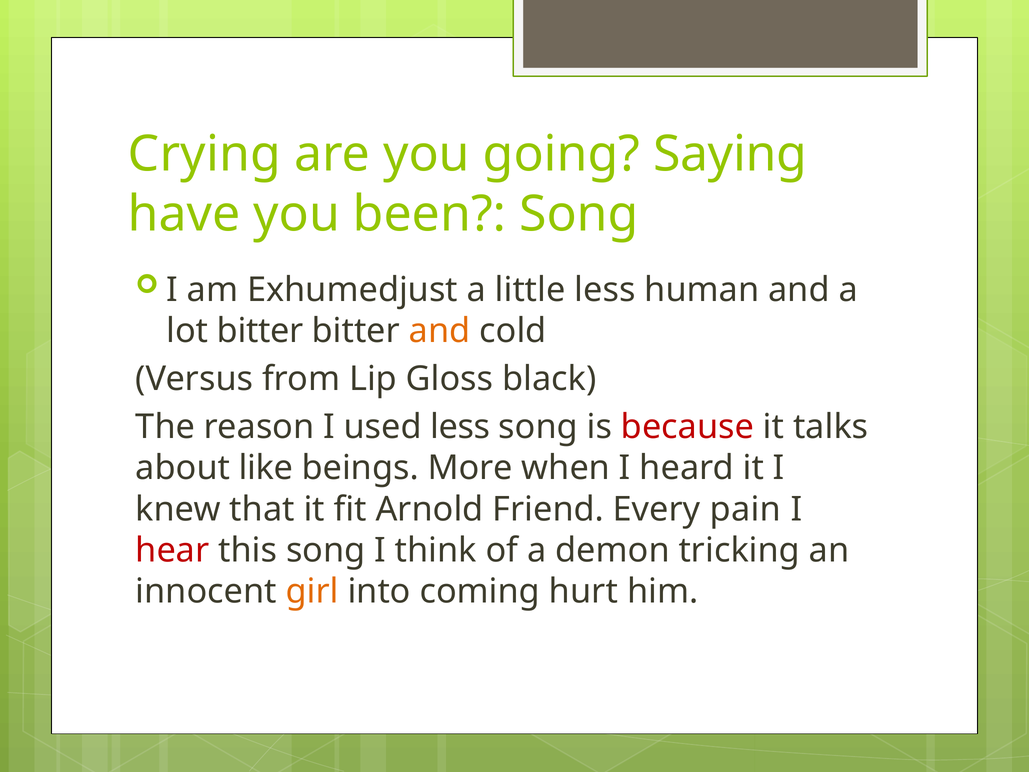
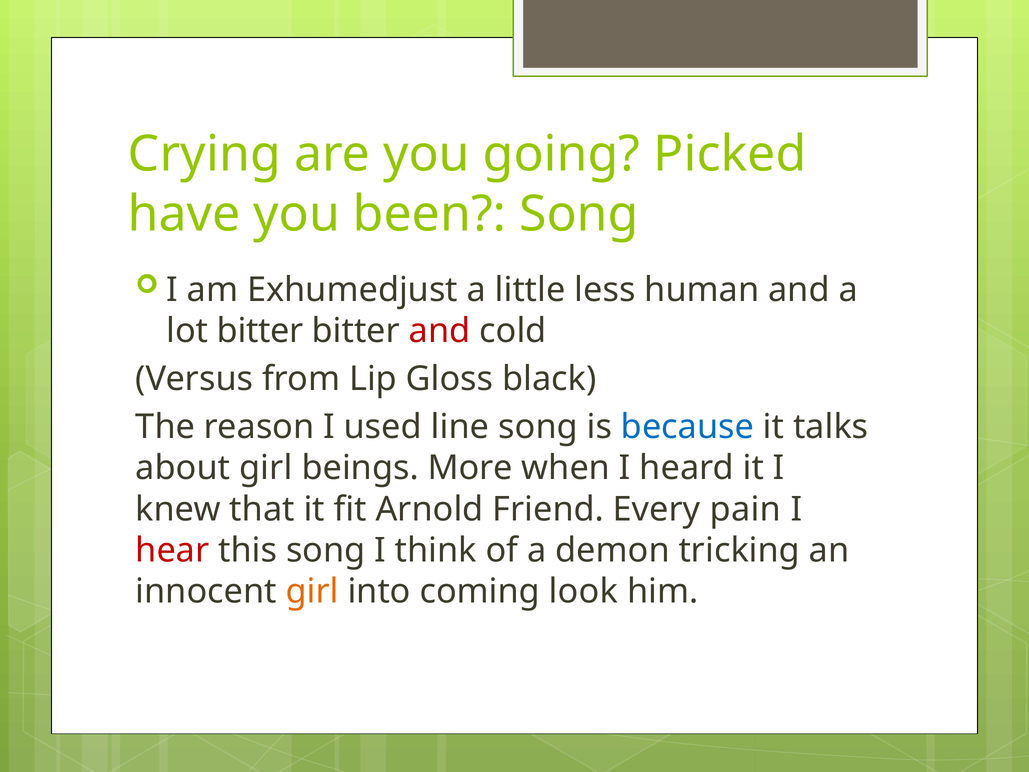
Saying: Saying -> Picked
and at (440, 331) colour: orange -> red
used less: less -> line
because colour: red -> blue
about like: like -> girl
hurt: hurt -> look
